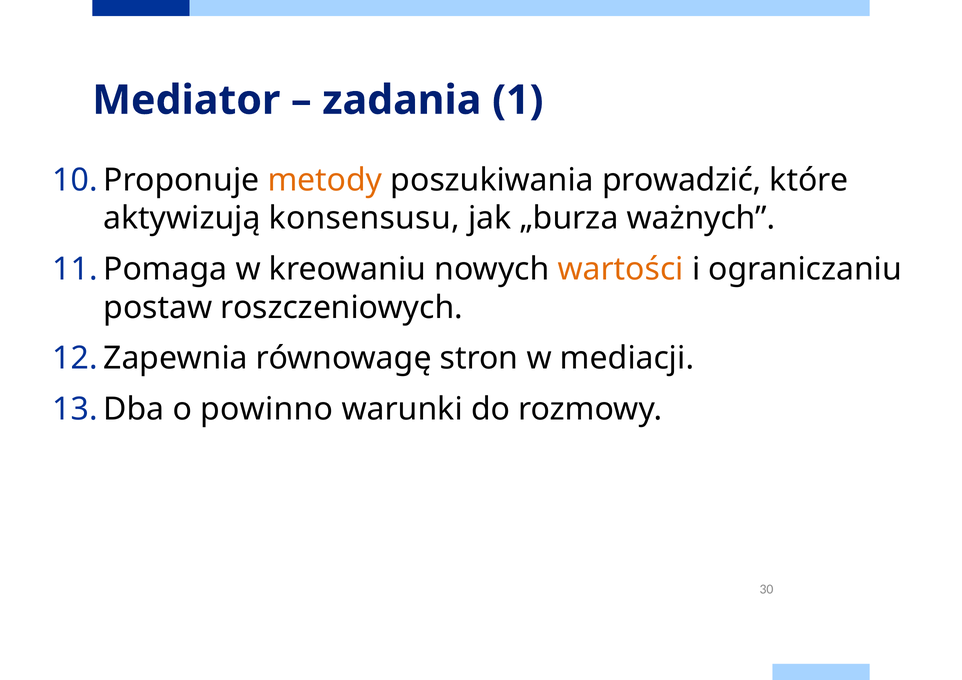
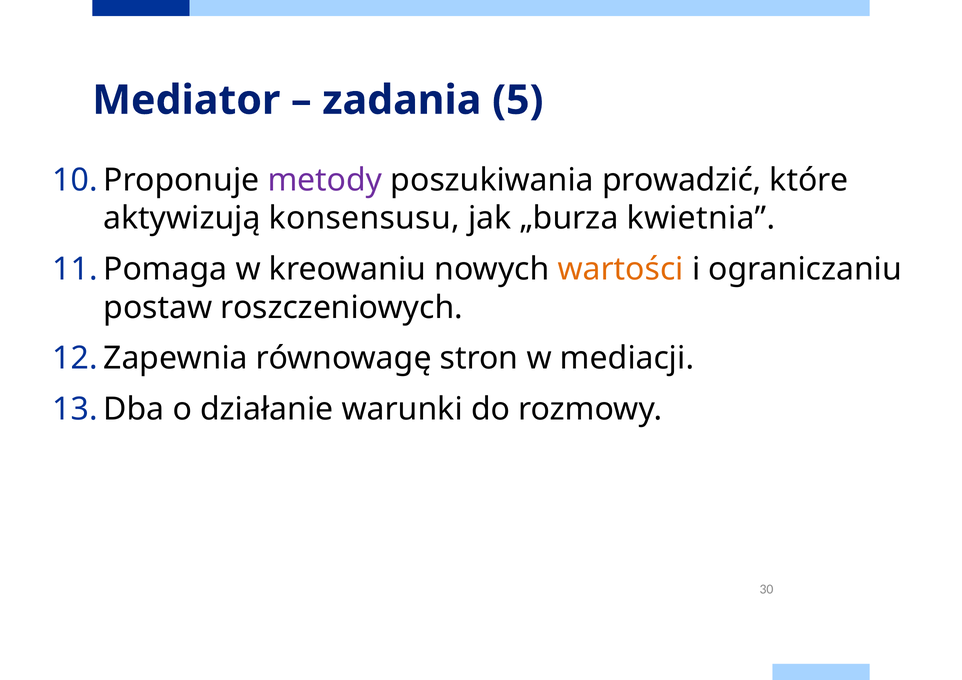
1: 1 -> 5
metody colour: orange -> purple
ważnych: ważnych -> kwietnia
powinno: powinno -> działanie
